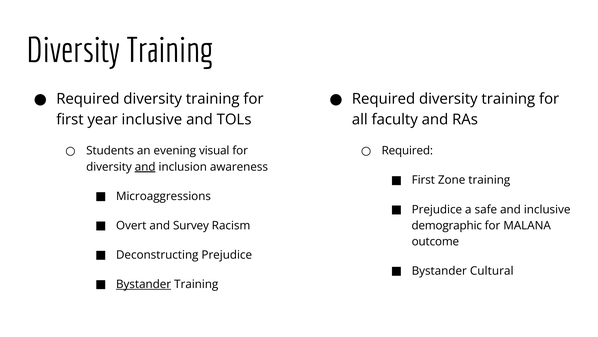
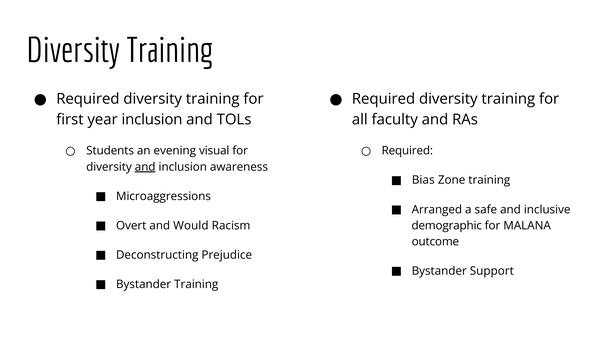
year inclusive: inclusive -> inclusion
First at (423, 180): First -> Bias
Prejudice at (437, 209): Prejudice -> Arranged
Survey: Survey -> Would
Cultural: Cultural -> Support
Bystander at (144, 284) underline: present -> none
